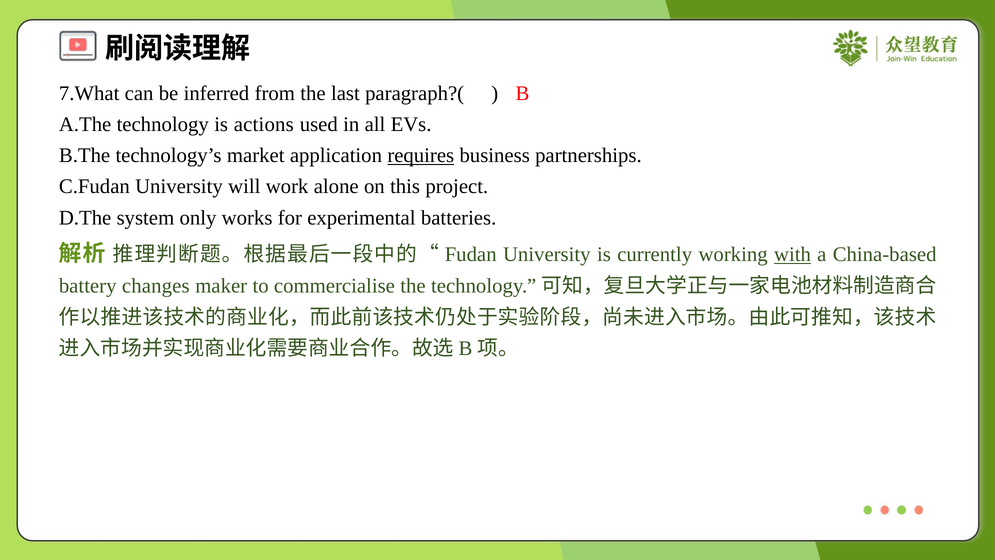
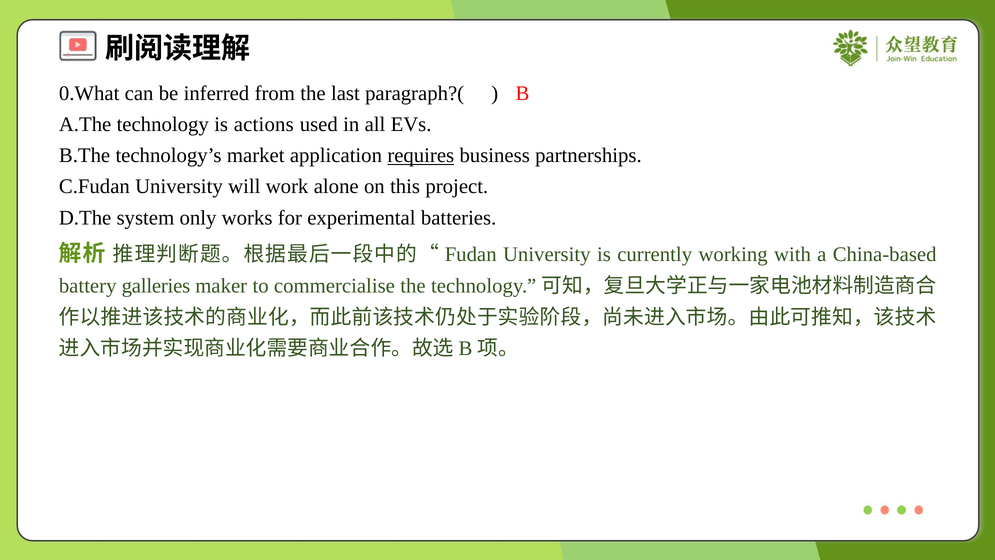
7.What: 7.What -> 0.What
with underline: present -> none
changes: changes -> galleries
